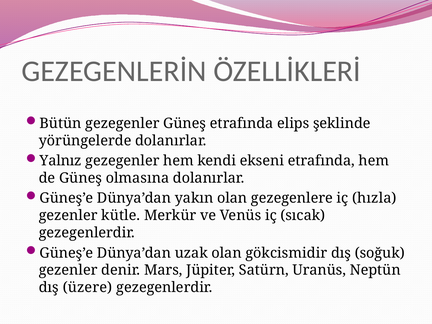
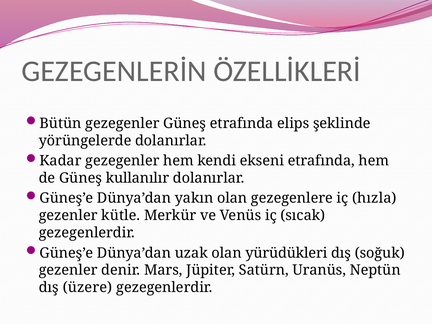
Yalnız: Yalnız -> Kadar
olmasına: olmasına -> kullanılır
gökcismidir: gökcismidir -> yürüdükleri
